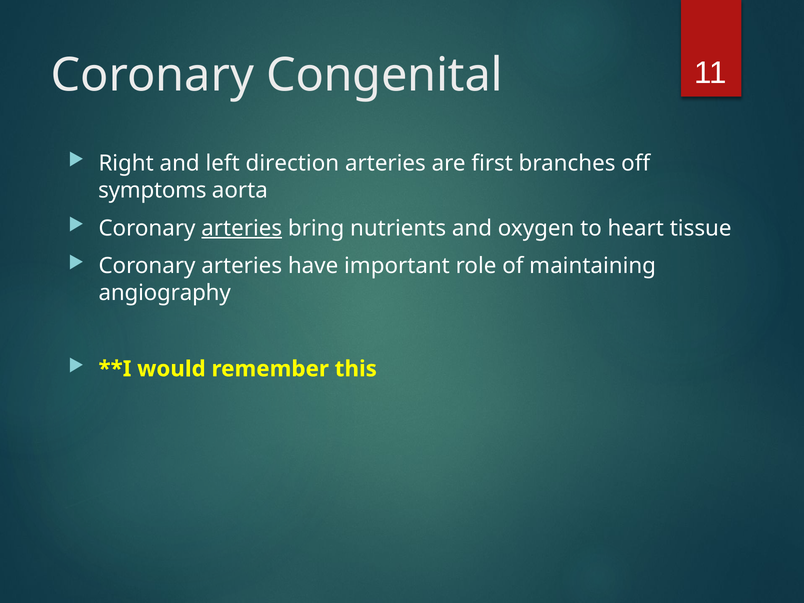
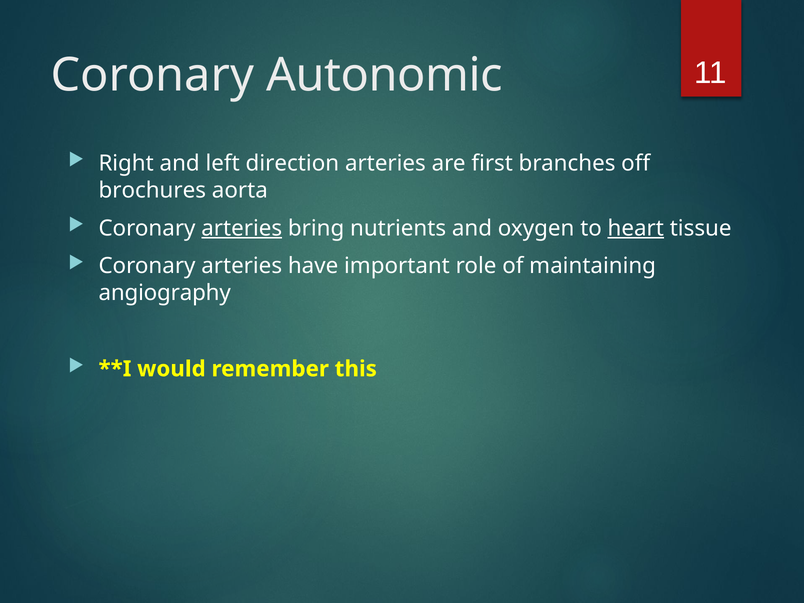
Congenital: Congenital -> Autonomic
symptoms: symptoms -> brochures
heart underline: none -> present
